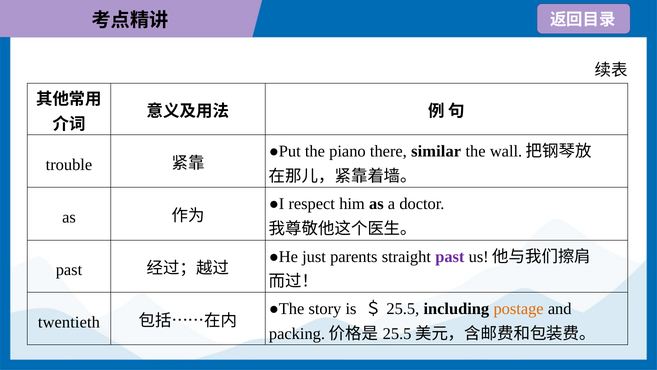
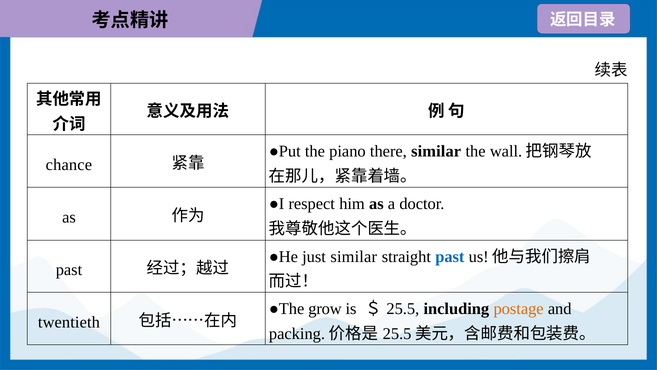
trouble: trouble -> chance
just parents: parents -> similar
past at (450, 256) colour: purple -> blue
story: story -> grow
